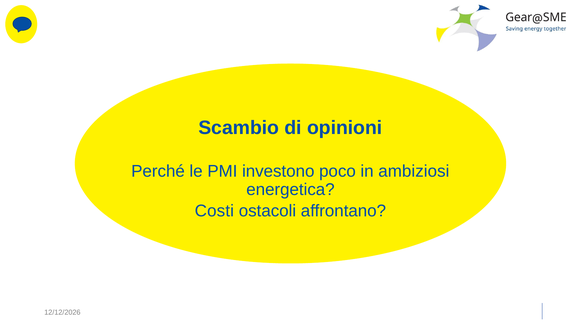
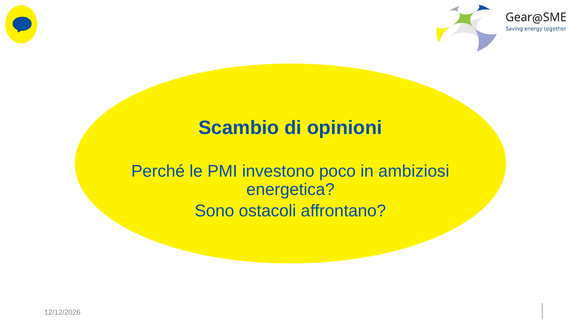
Costi: Costi -> Sono
